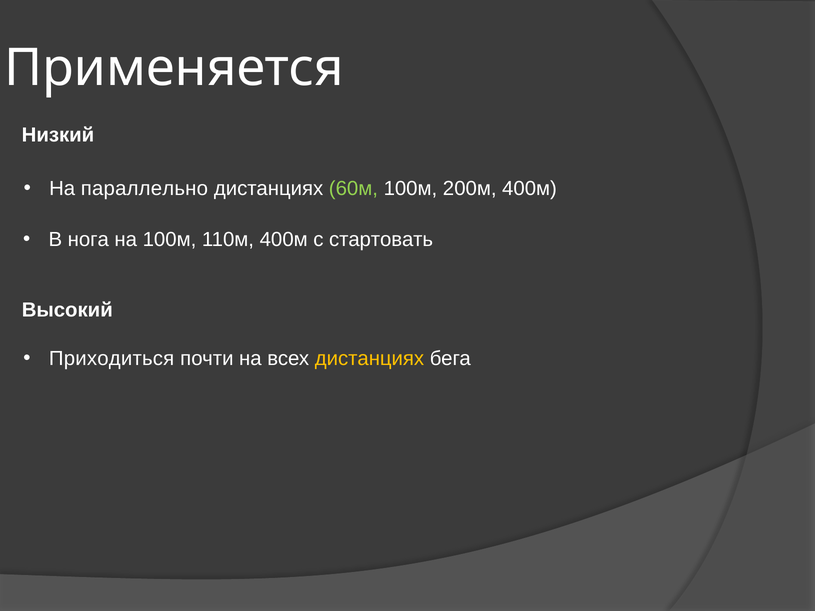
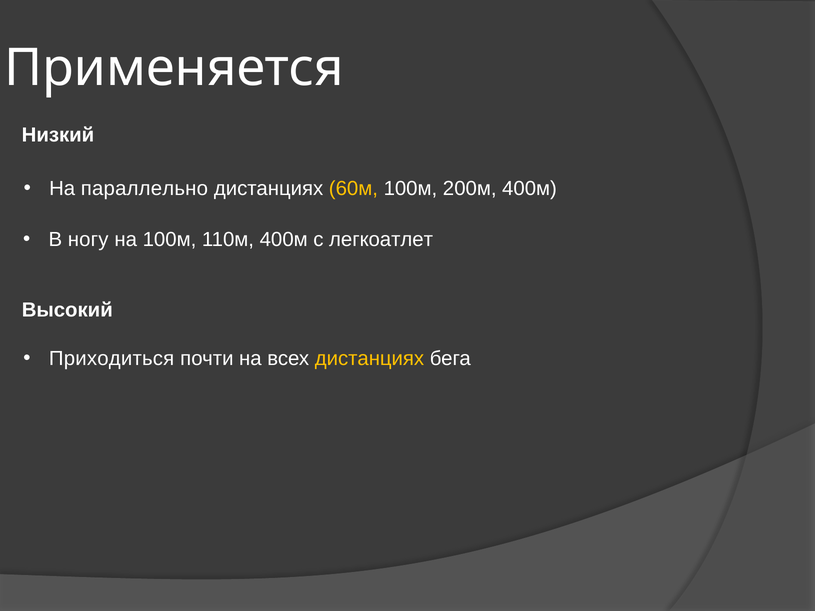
60м colour: light green -> yellow
нога: нога -> ногу
стартовать: стартовать -> легкоатлет
